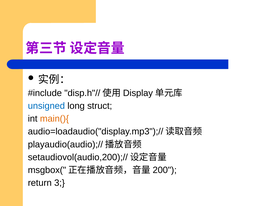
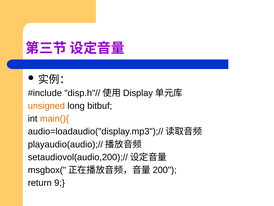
unsigned colour: blue -> orange
struct: struct -> bitbuf
3: 3 -> 9
